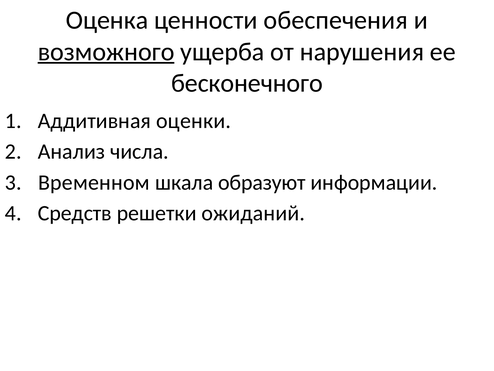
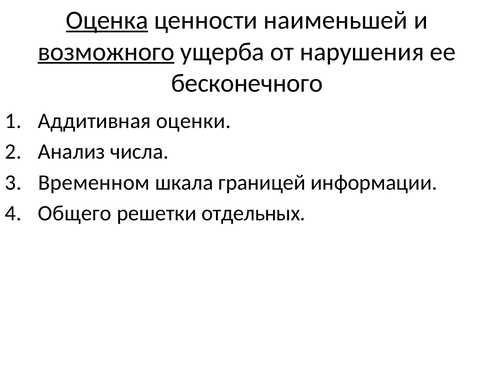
Оценка underline: none -> present
обеспечения: обеспечения -> наименьшей
образуют: образуют -> границей
Средств: Средств -> Общего
ожиданий: ожиданий -> отдельных
